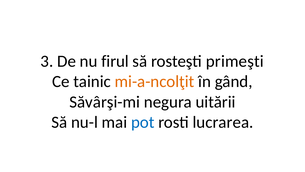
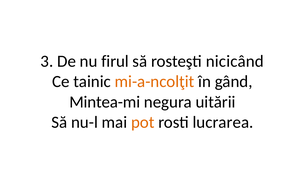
primeşti: primeşti -> nicicând
Săvârşi-mi: Săvârşi-mi -> Mintea-mi
pot colour: blue -> orange
